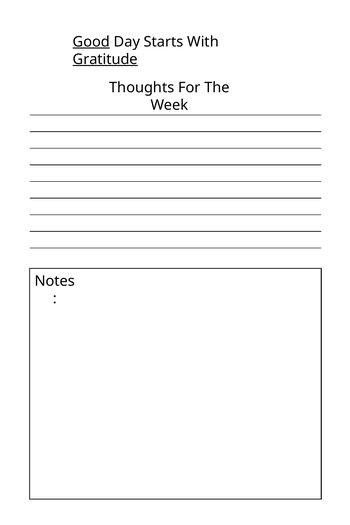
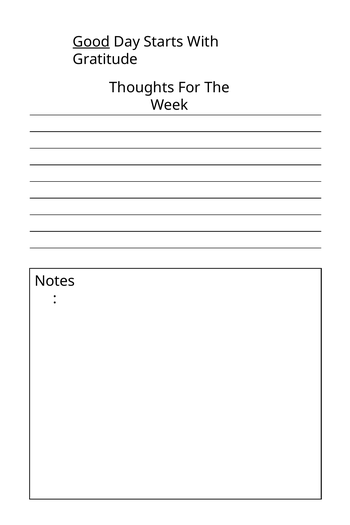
Gratitude underline: present -> none
